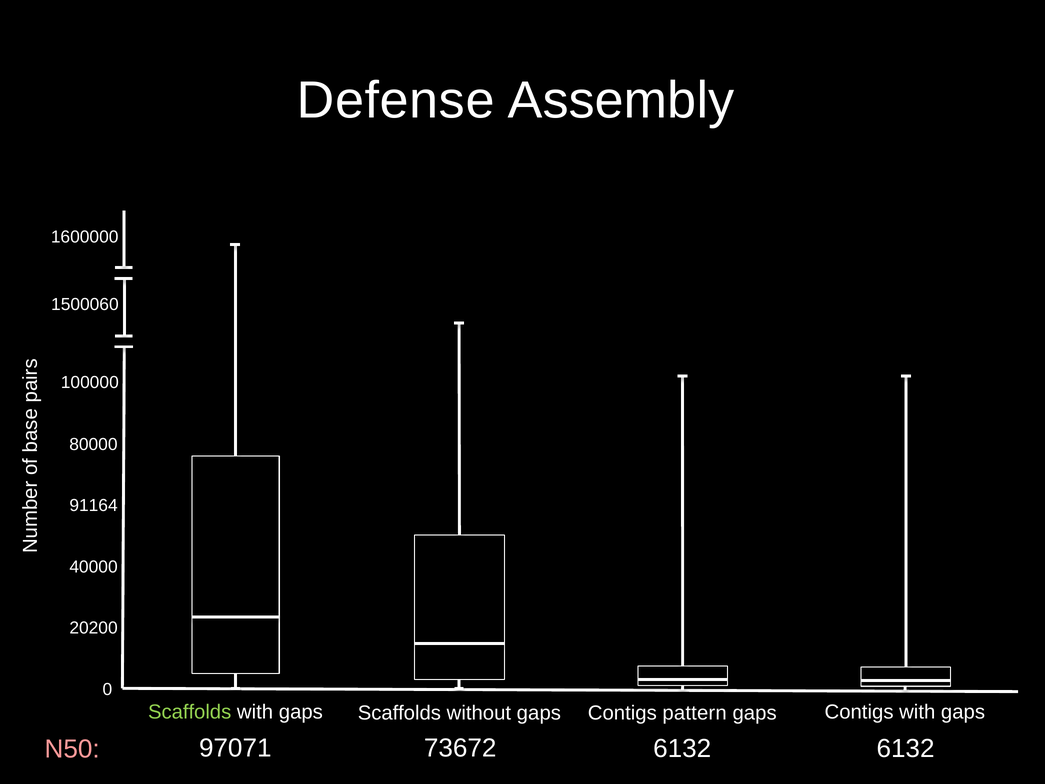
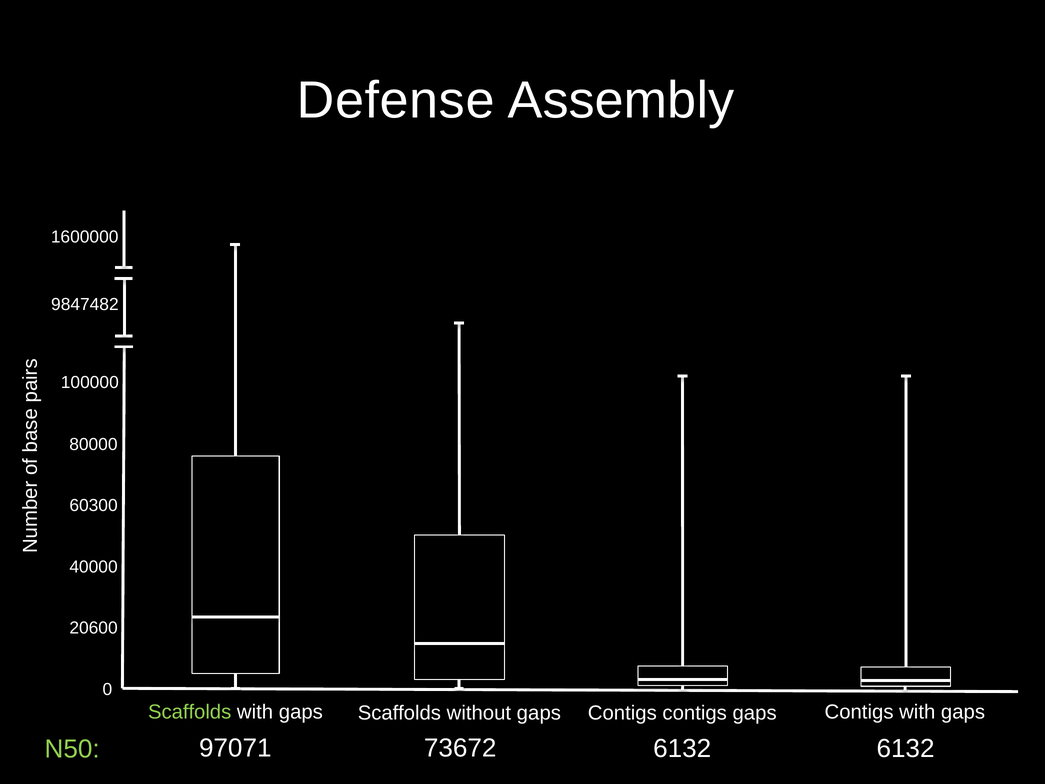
1500060: 1500060 -> 9847482
91164: 91164 -> 60300
20200: 20200 -> 20600
Contigs pattern: pattern -> contigs
N50 colour: pink -> light green
